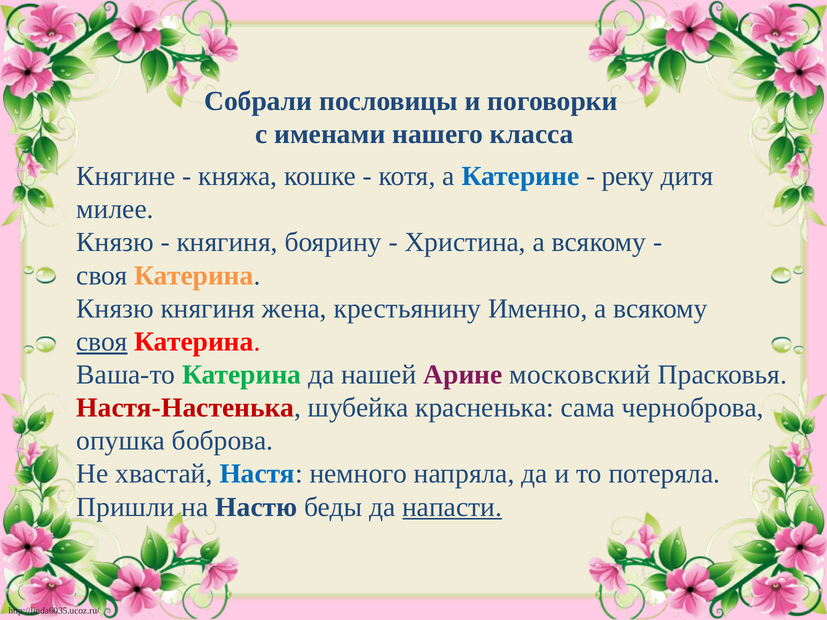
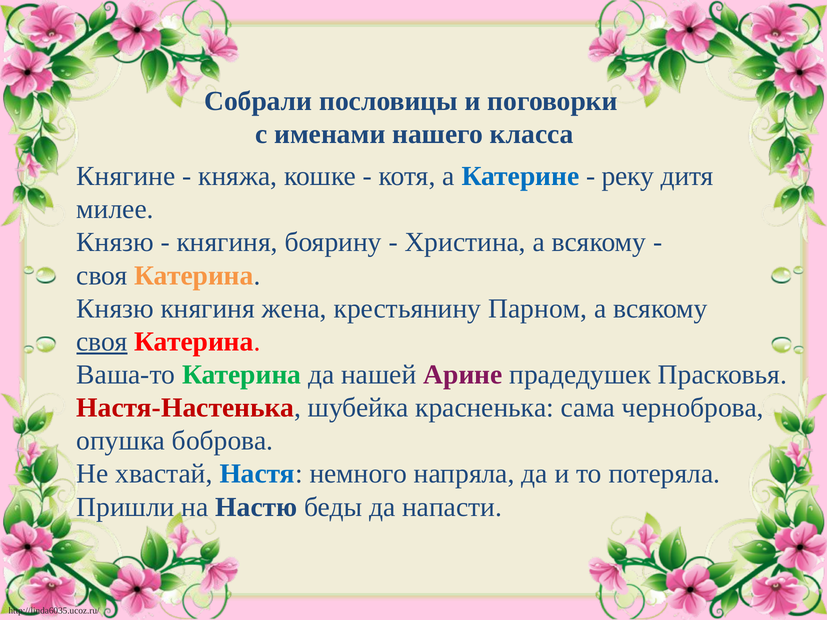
Именно: Именно -> Парном
московский: московский -> прадедушек
напасти underline: present -> none
